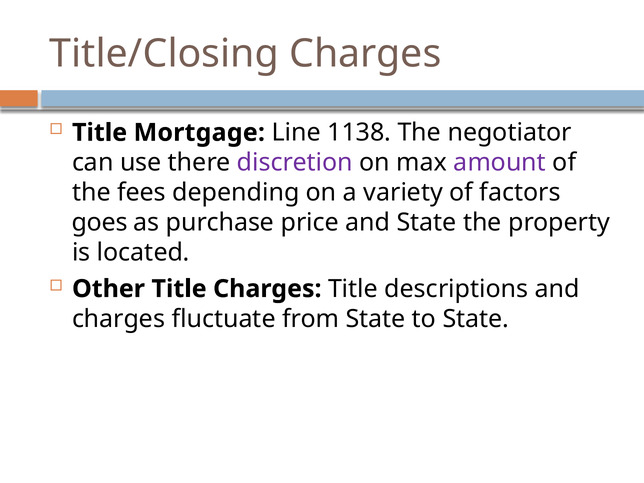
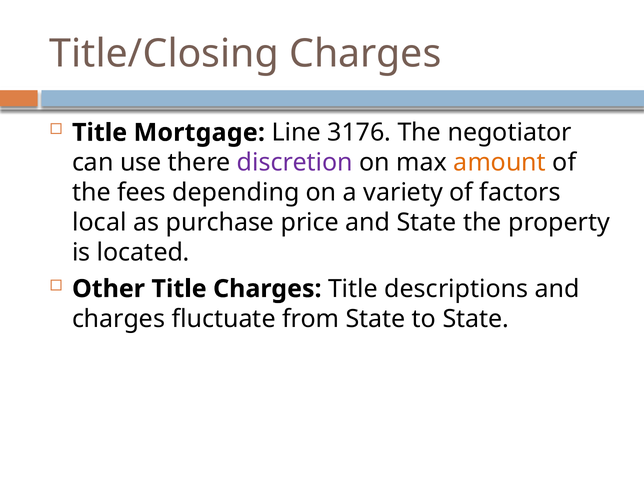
1138: 1138 -> 3176
amount colour: purple -> orange
goes: goes -> local
